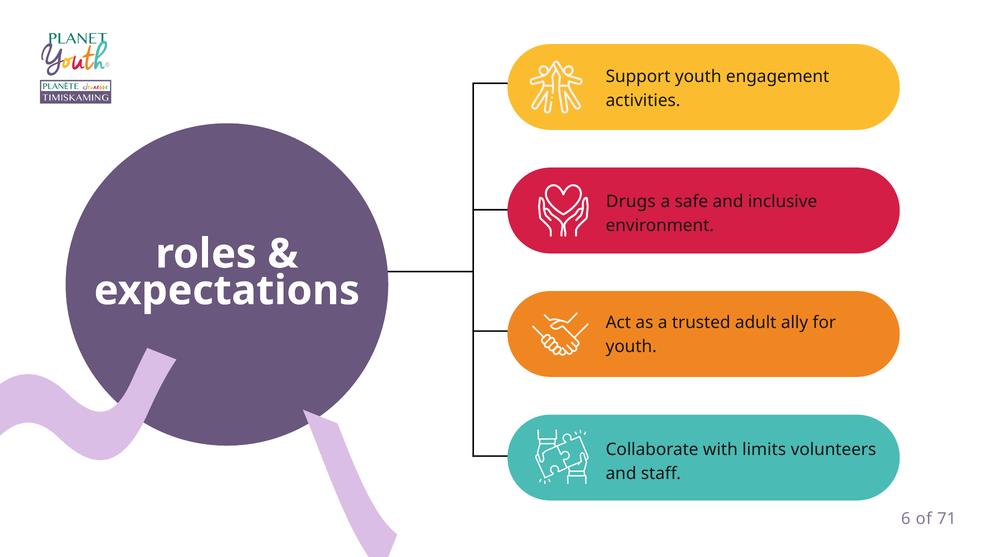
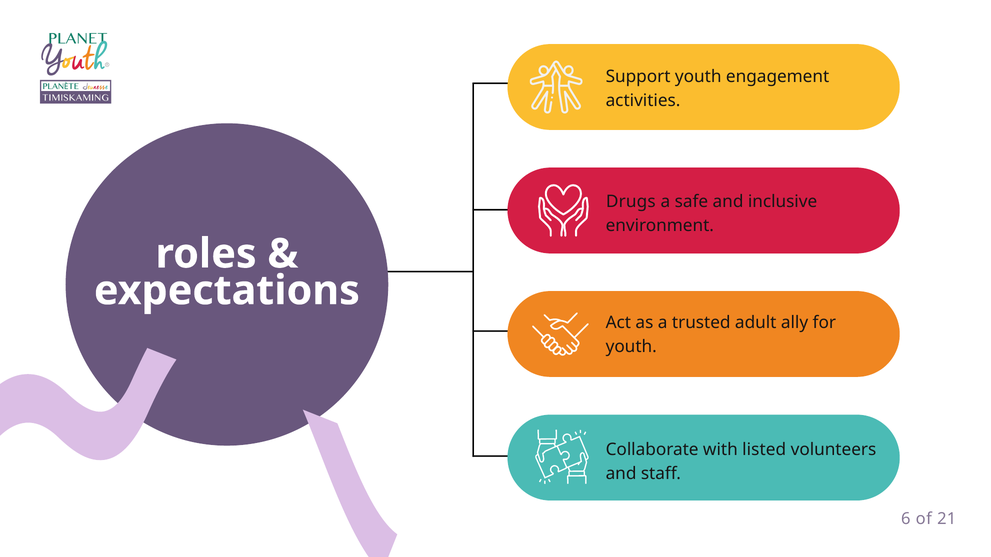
limits: limits -> listed
71: 71 -> 21
